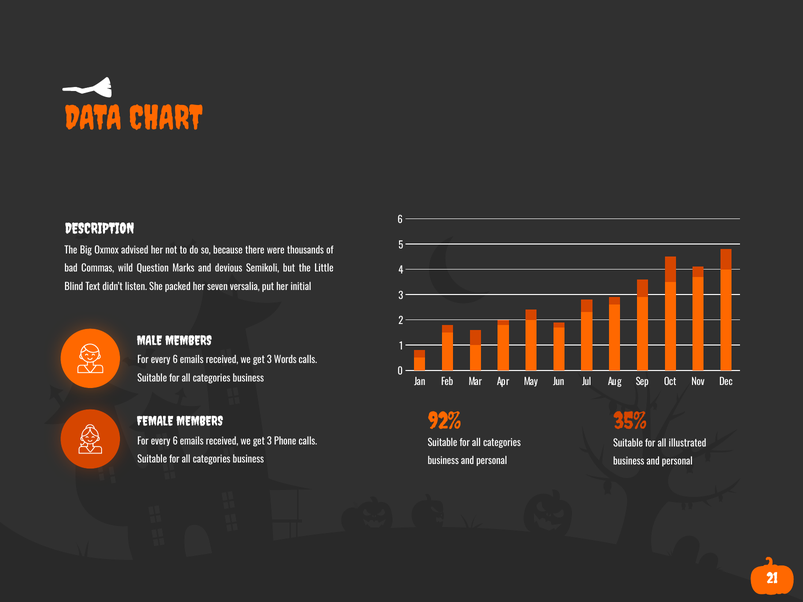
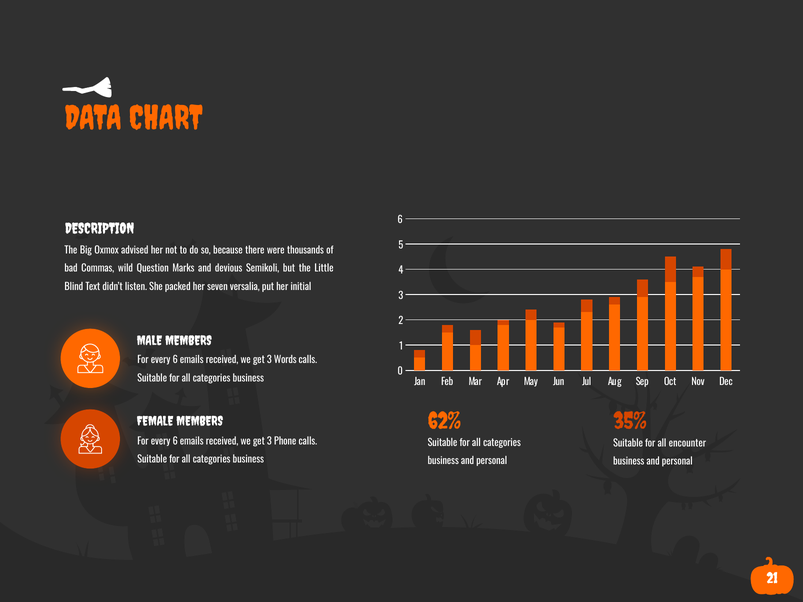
92%: 92% -> 62%
illustrated: illustrated -> encounter
